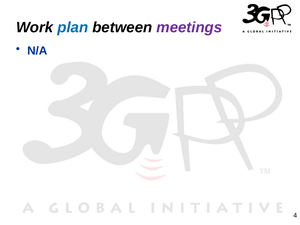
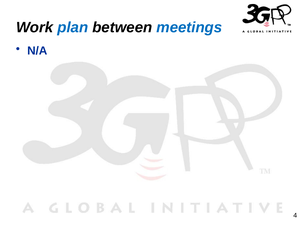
meetings colour: purple -> blue
